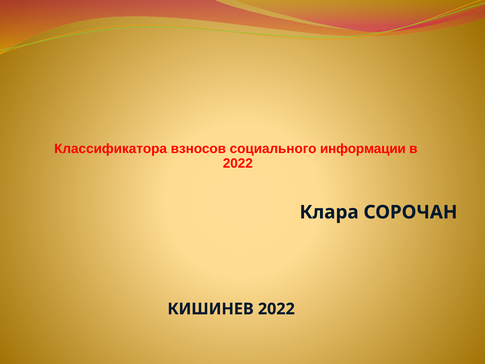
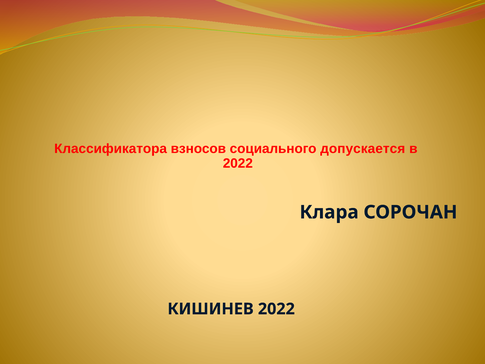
информации: информации -> допускается
